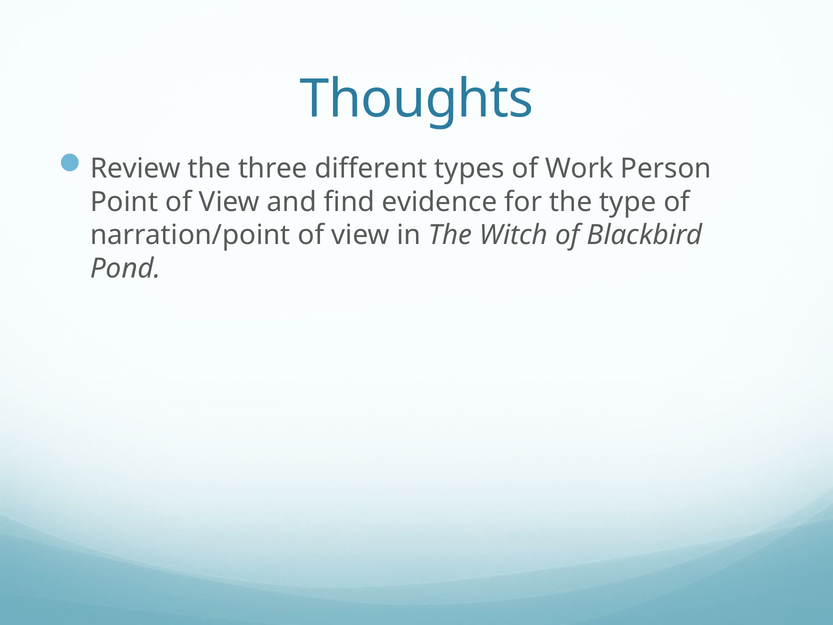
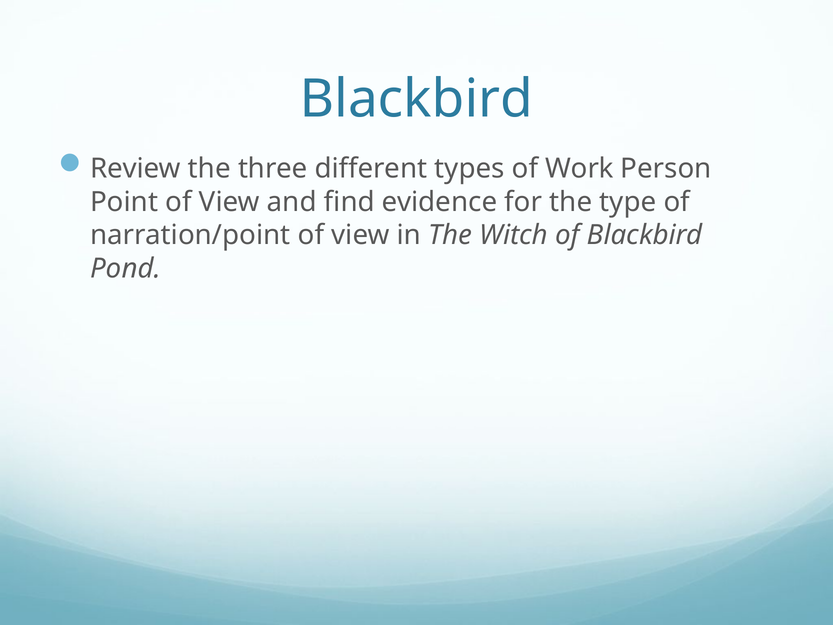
Thoughts at (417, 99): Thoughts -> Blackbird
